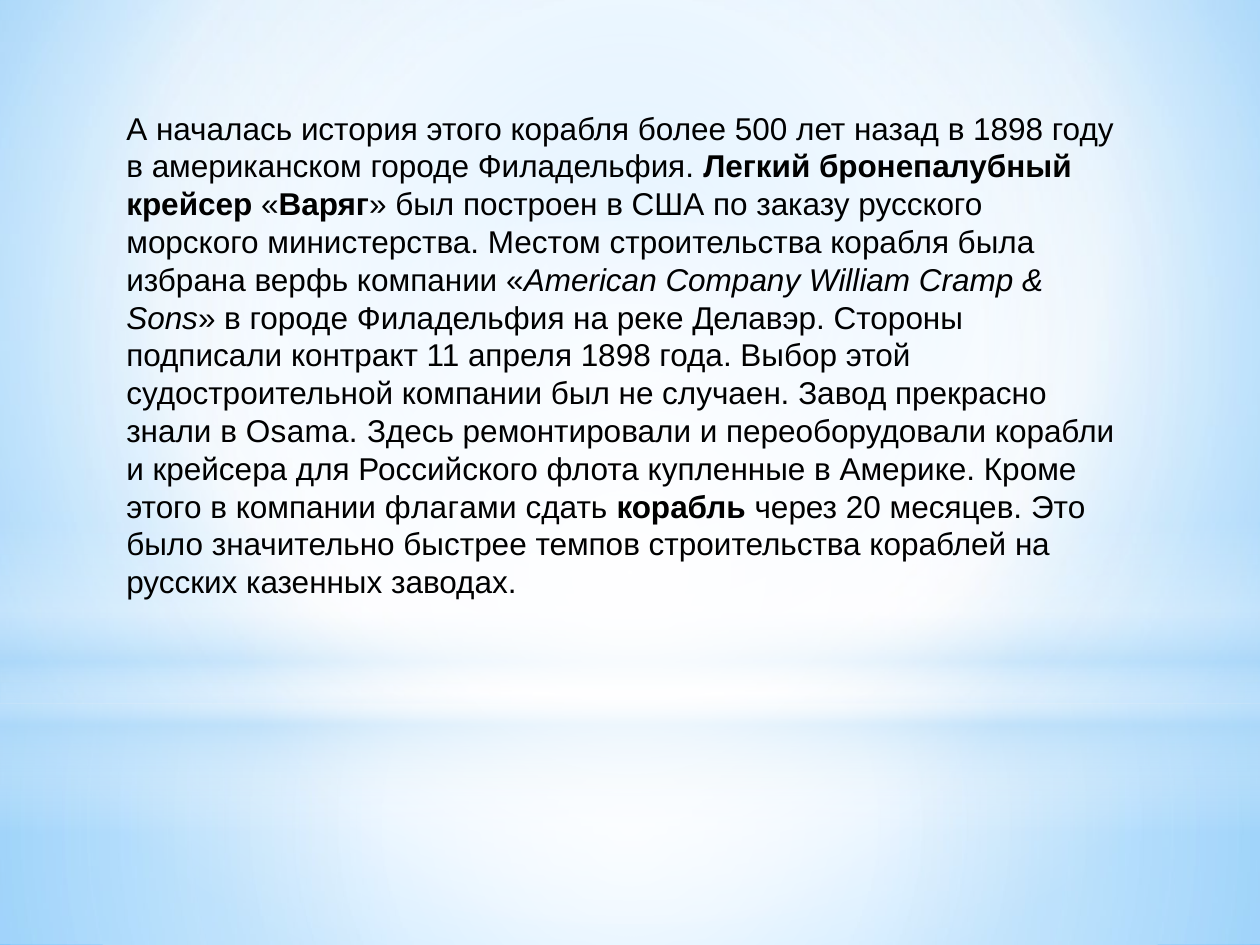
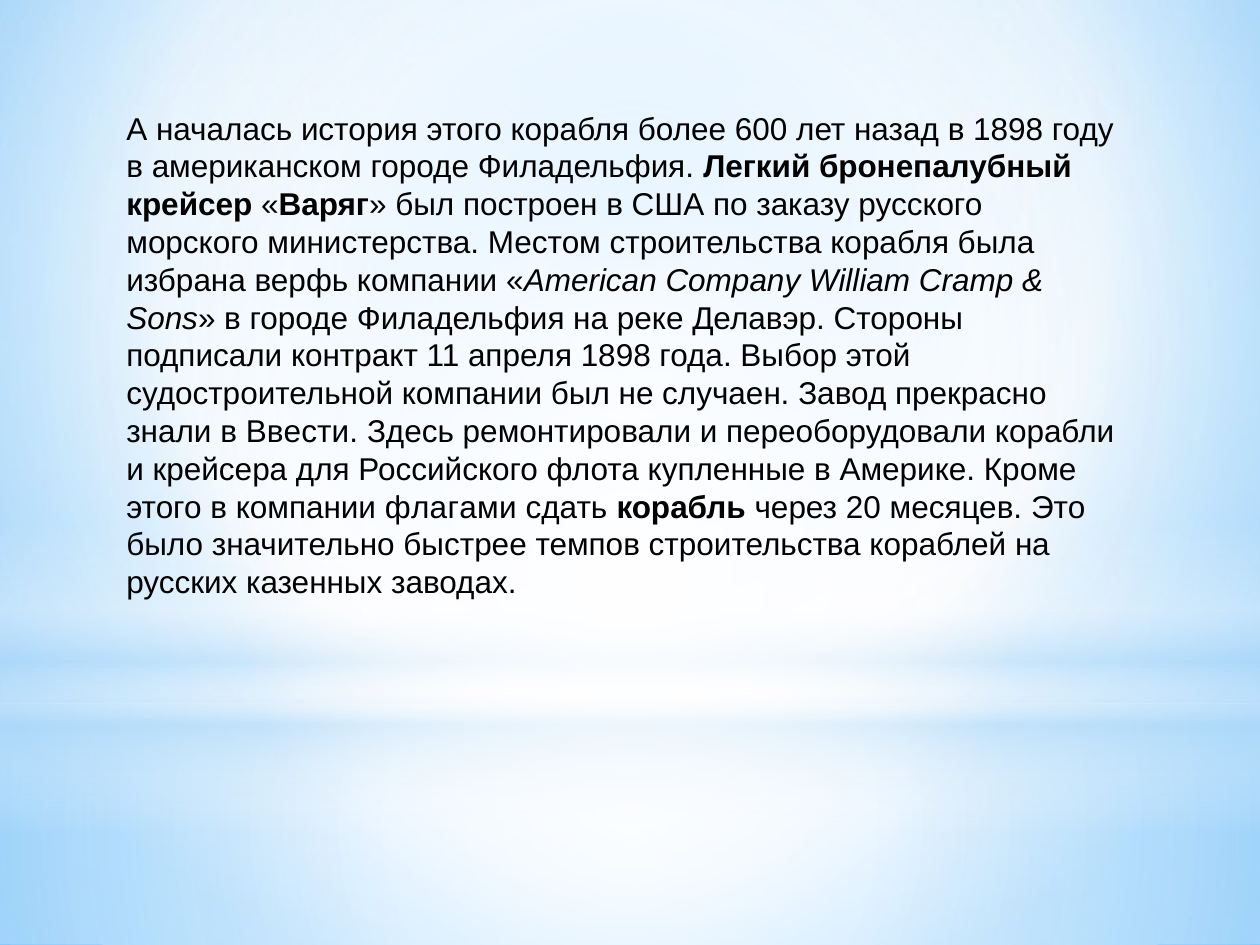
500: 500 -> 600
Osama: Osama -> Ввести
